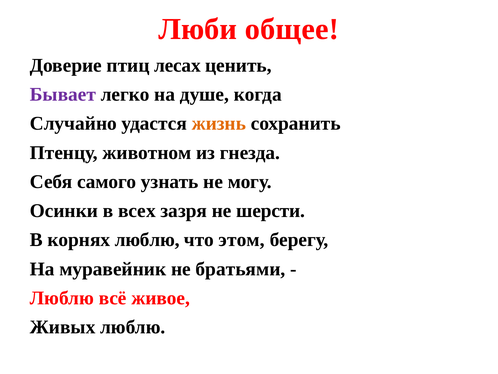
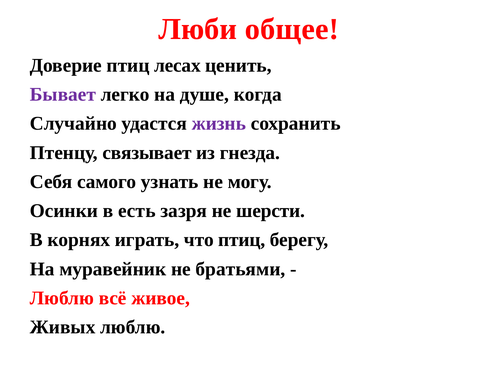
жизнь colour: orange -> purple
животном: животном -> связывает
всех: всех -> есть
корнях люблю: люблю -> играть
что этом: этом -> птиц
